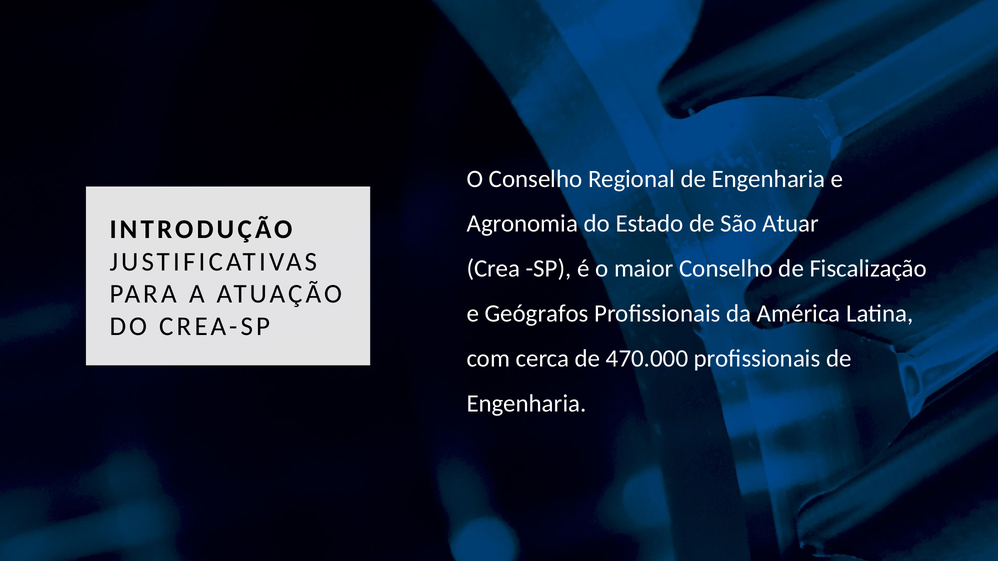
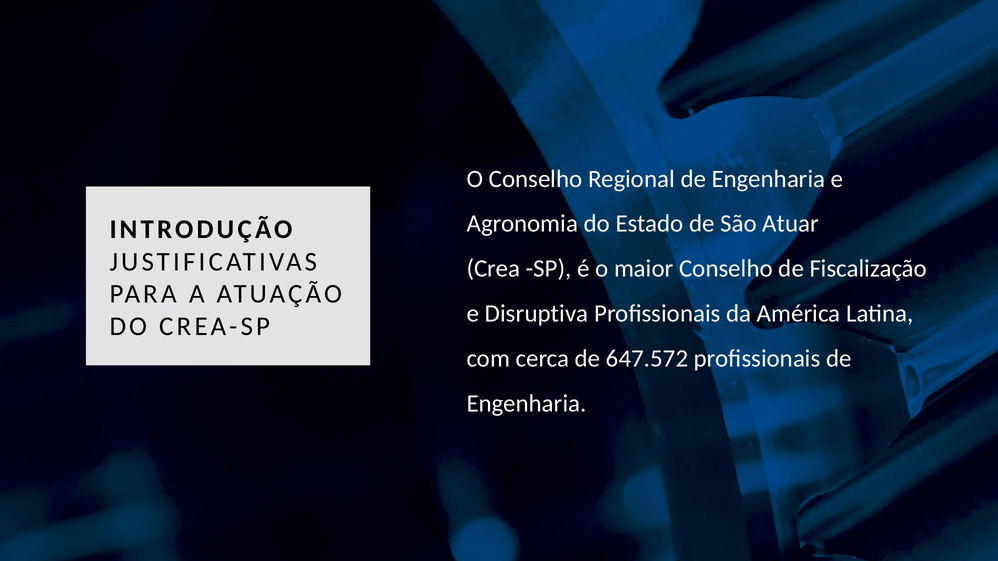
Geógrafos: Geógrafos -> Disruptiva
470.000: 470.000 -> 647.572
